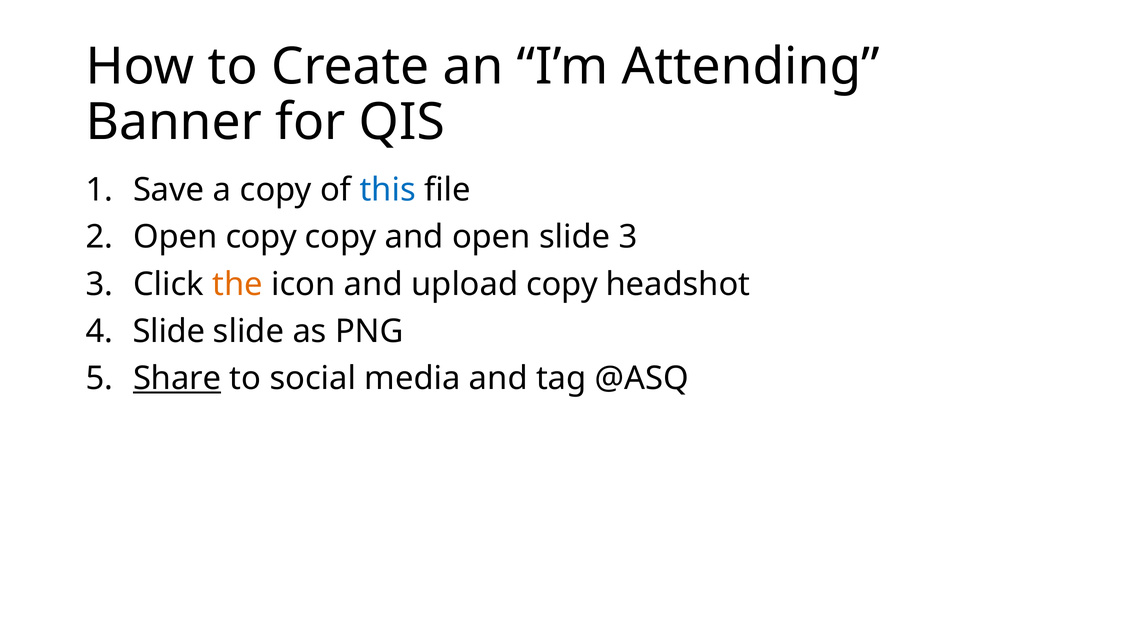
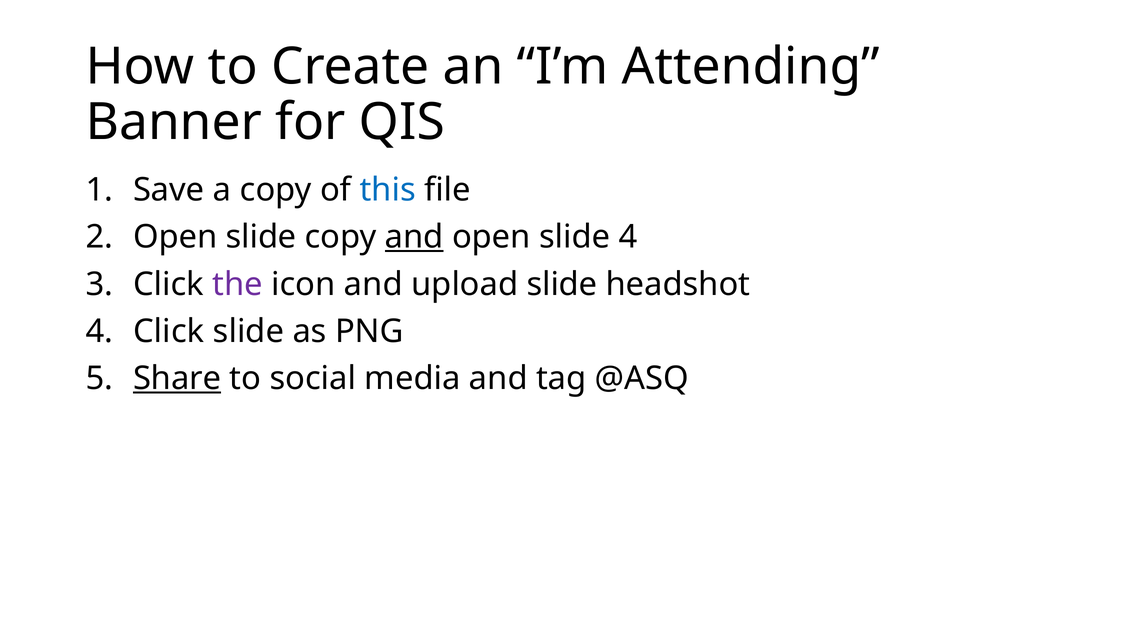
2 Open copy: copy -> slide
and at (414, 237) underline: none -> present
slide 3: 3 -> 4
the colour: orange -> purple
upload copy: copy -> slide
Slide at (169, 331): Slide -> Click
